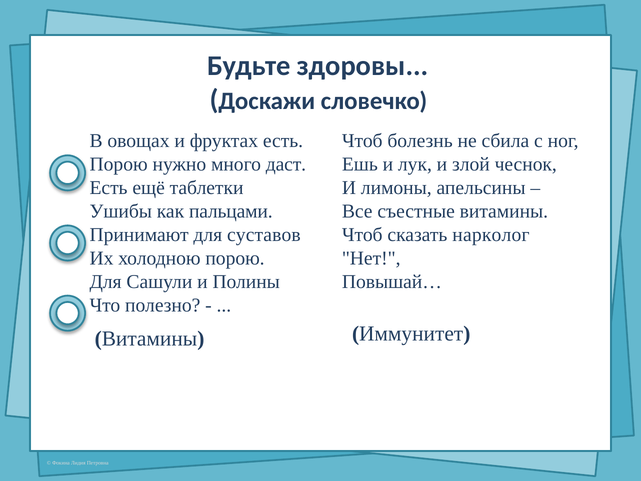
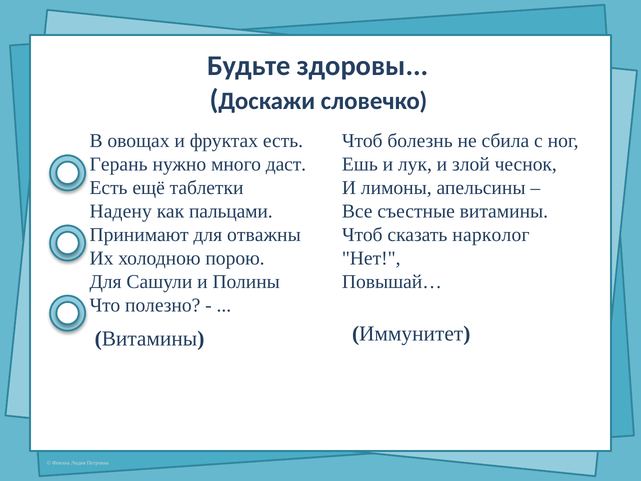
Порою at (119, 164): Порою -> Герань
Ушибы: Ушибы -> Надену
суставов: суставов -> отважны
